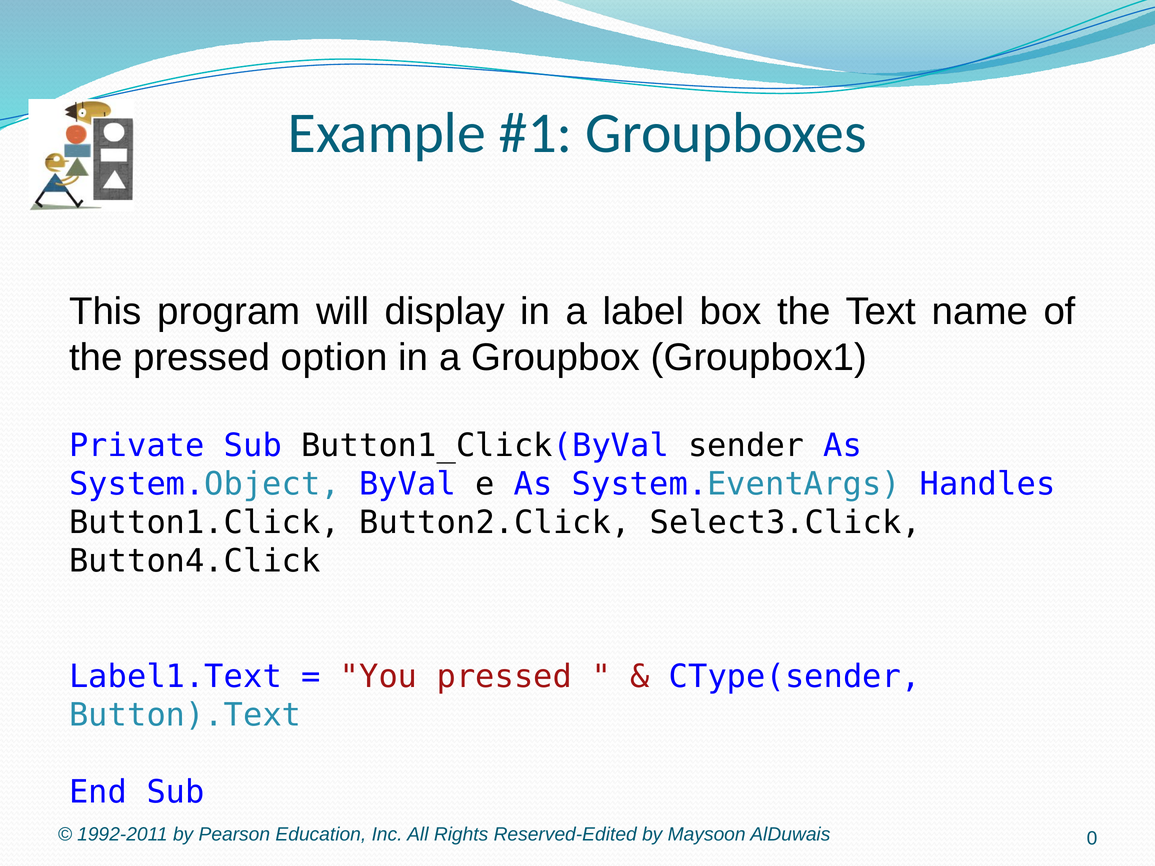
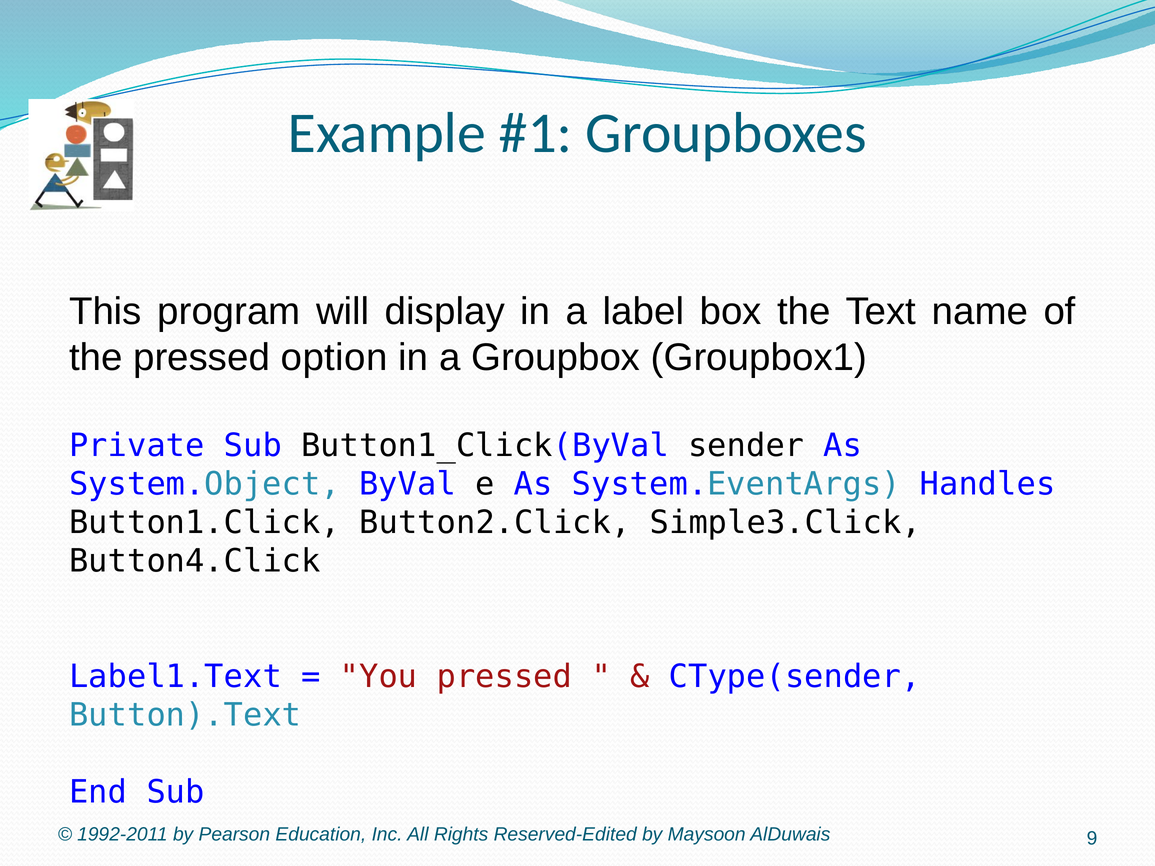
Select3.Click: Select3.Click -> Simple3.Click
0: 0 -> 9
